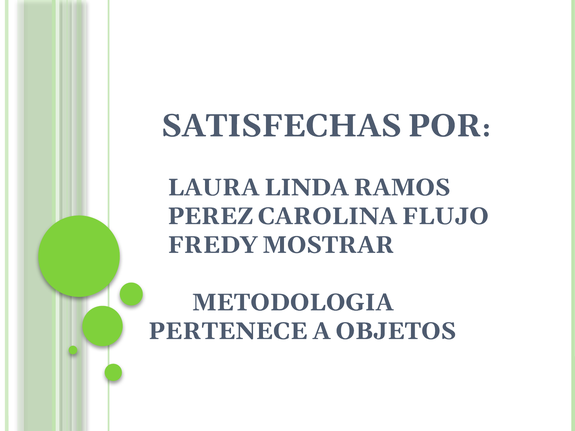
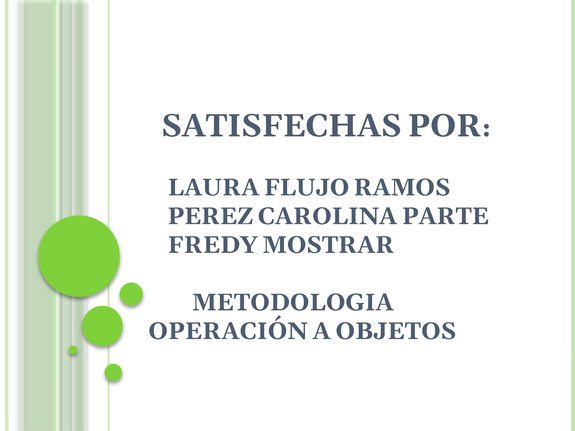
LINDA: LINDA -> FLUJO
FLUJO: FLUJO -> PARTE
PERTENECE: PERTENECE -> OPERACIÓN
